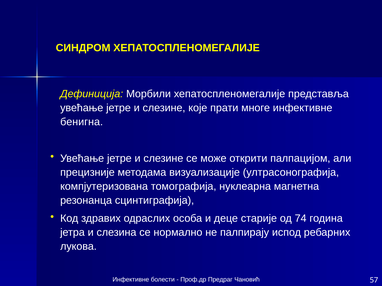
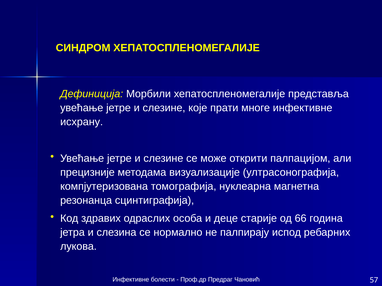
бенигна: бенигна -> исхрану
74: 74 -> 66
